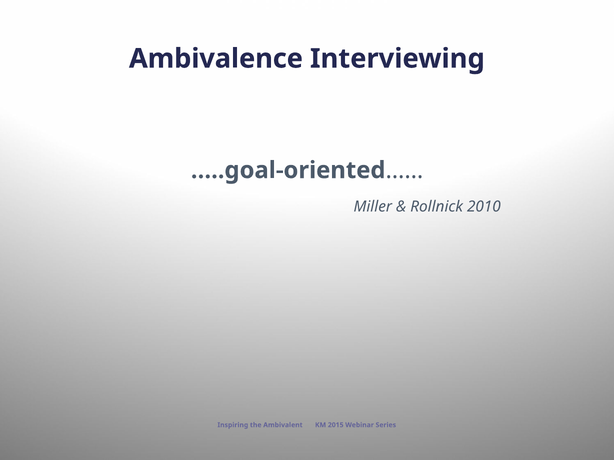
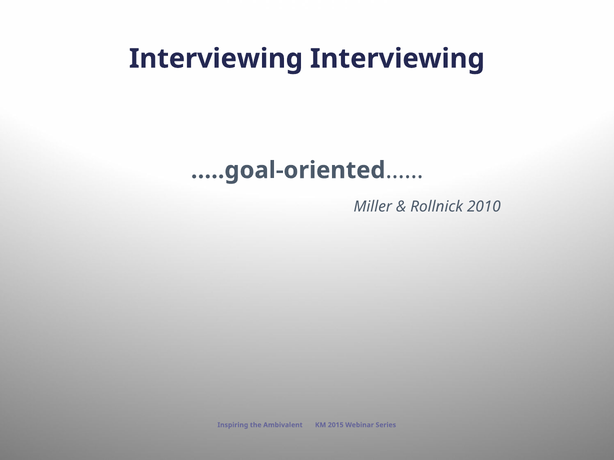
Ambivalence at (216, 59): Ambivalence -> Interviewing
